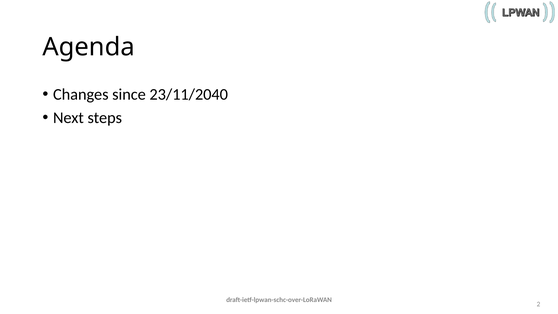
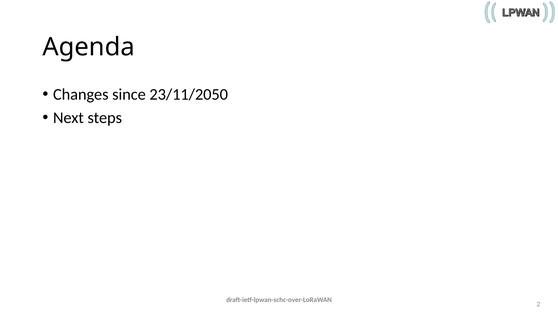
23/11/2040: 23/11/2040 -> 23/11/2050
